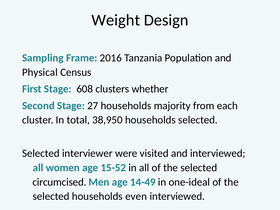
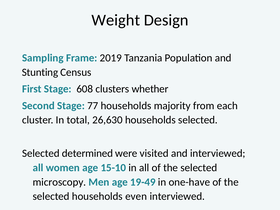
2016: 2016 -> 2019
Physical: Physical -> Stunting
27: 27 -> 77
38,950: 38,950 -> 26,630
interviewer: interviewer -> determined
15-52: 15-52 -> 15-10
circumcised: circumcised -> microscopy
14-49: 14-49 -> 19-49
one-ideal: one-ideal -> one-have
